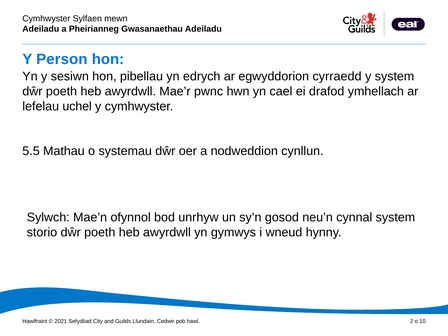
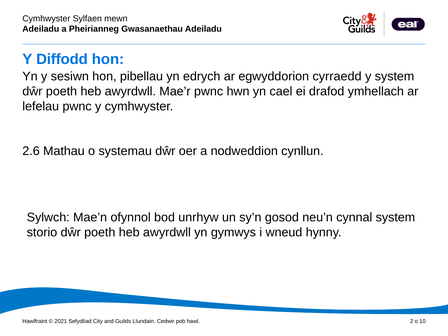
Person: Person -> Diffodd
lefelau uchel: uchel -> pwnc
5.5: 5.5 -> 2.6
